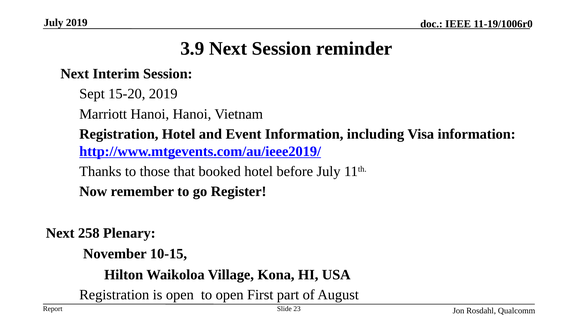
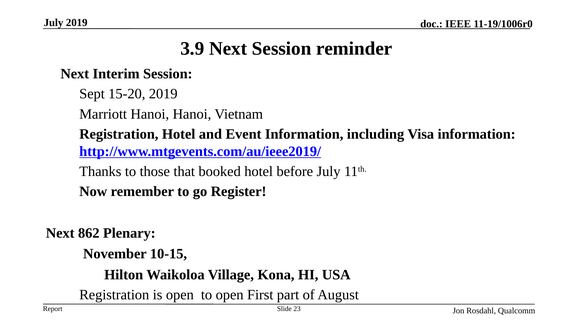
258: 258 -> 862
